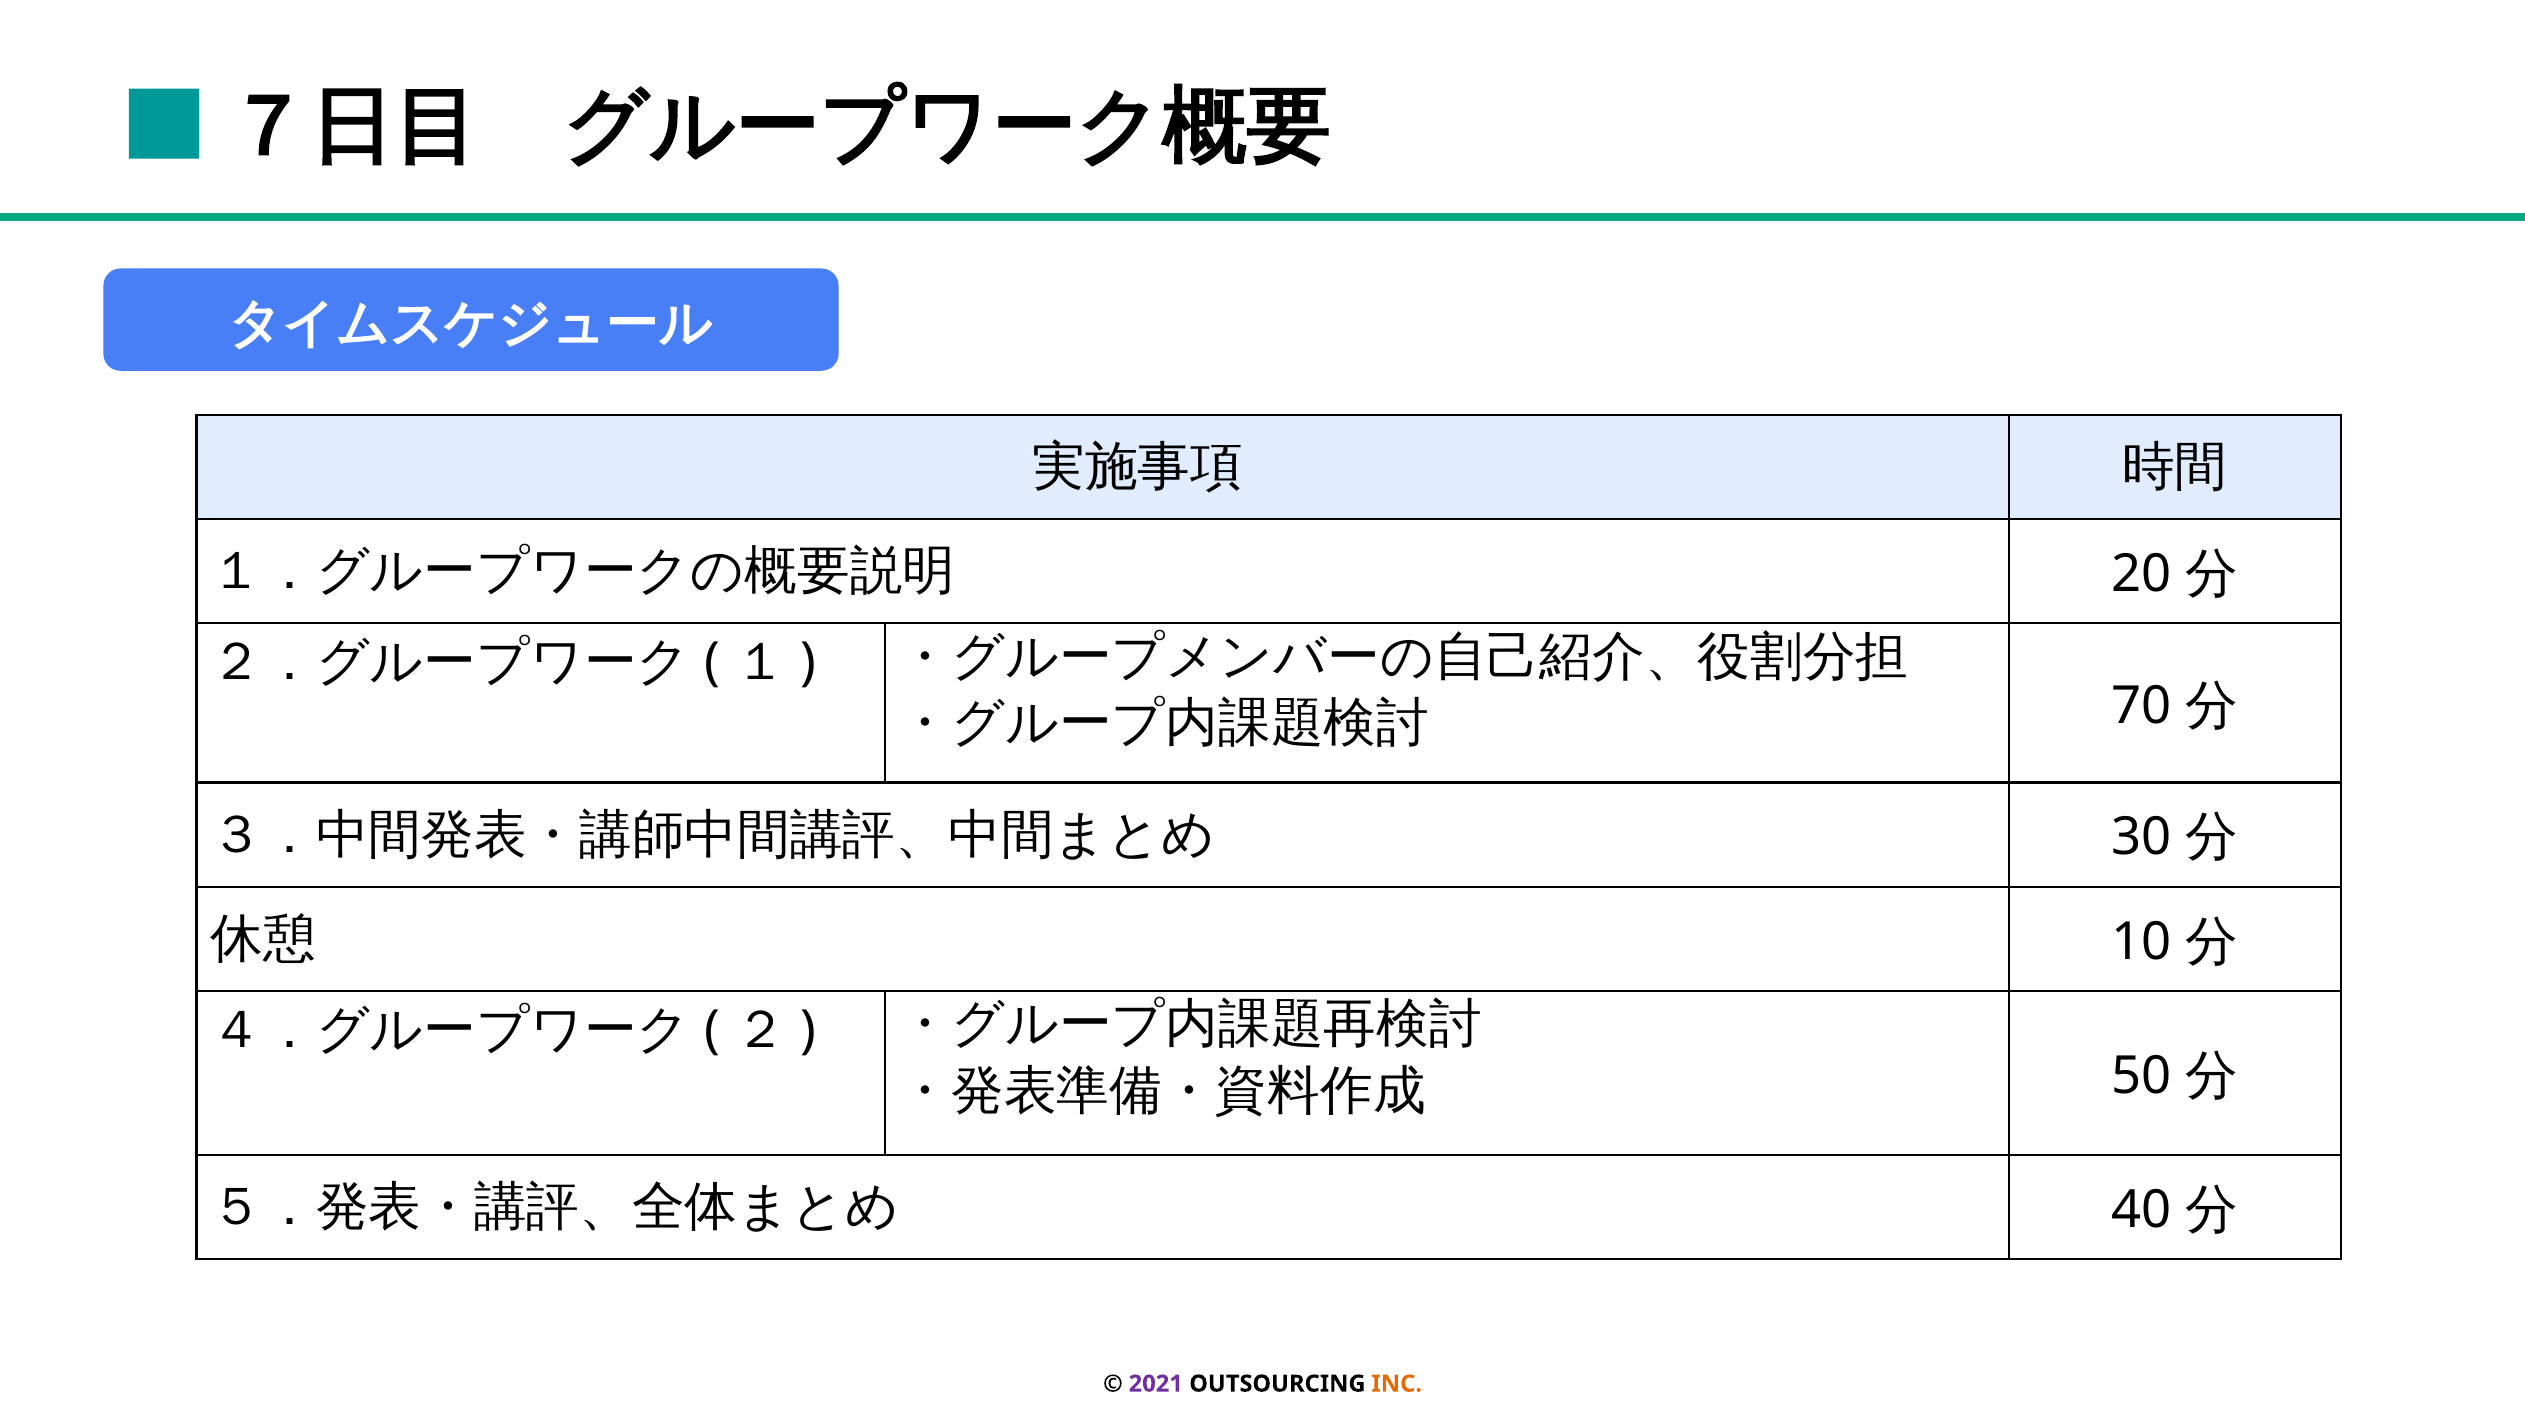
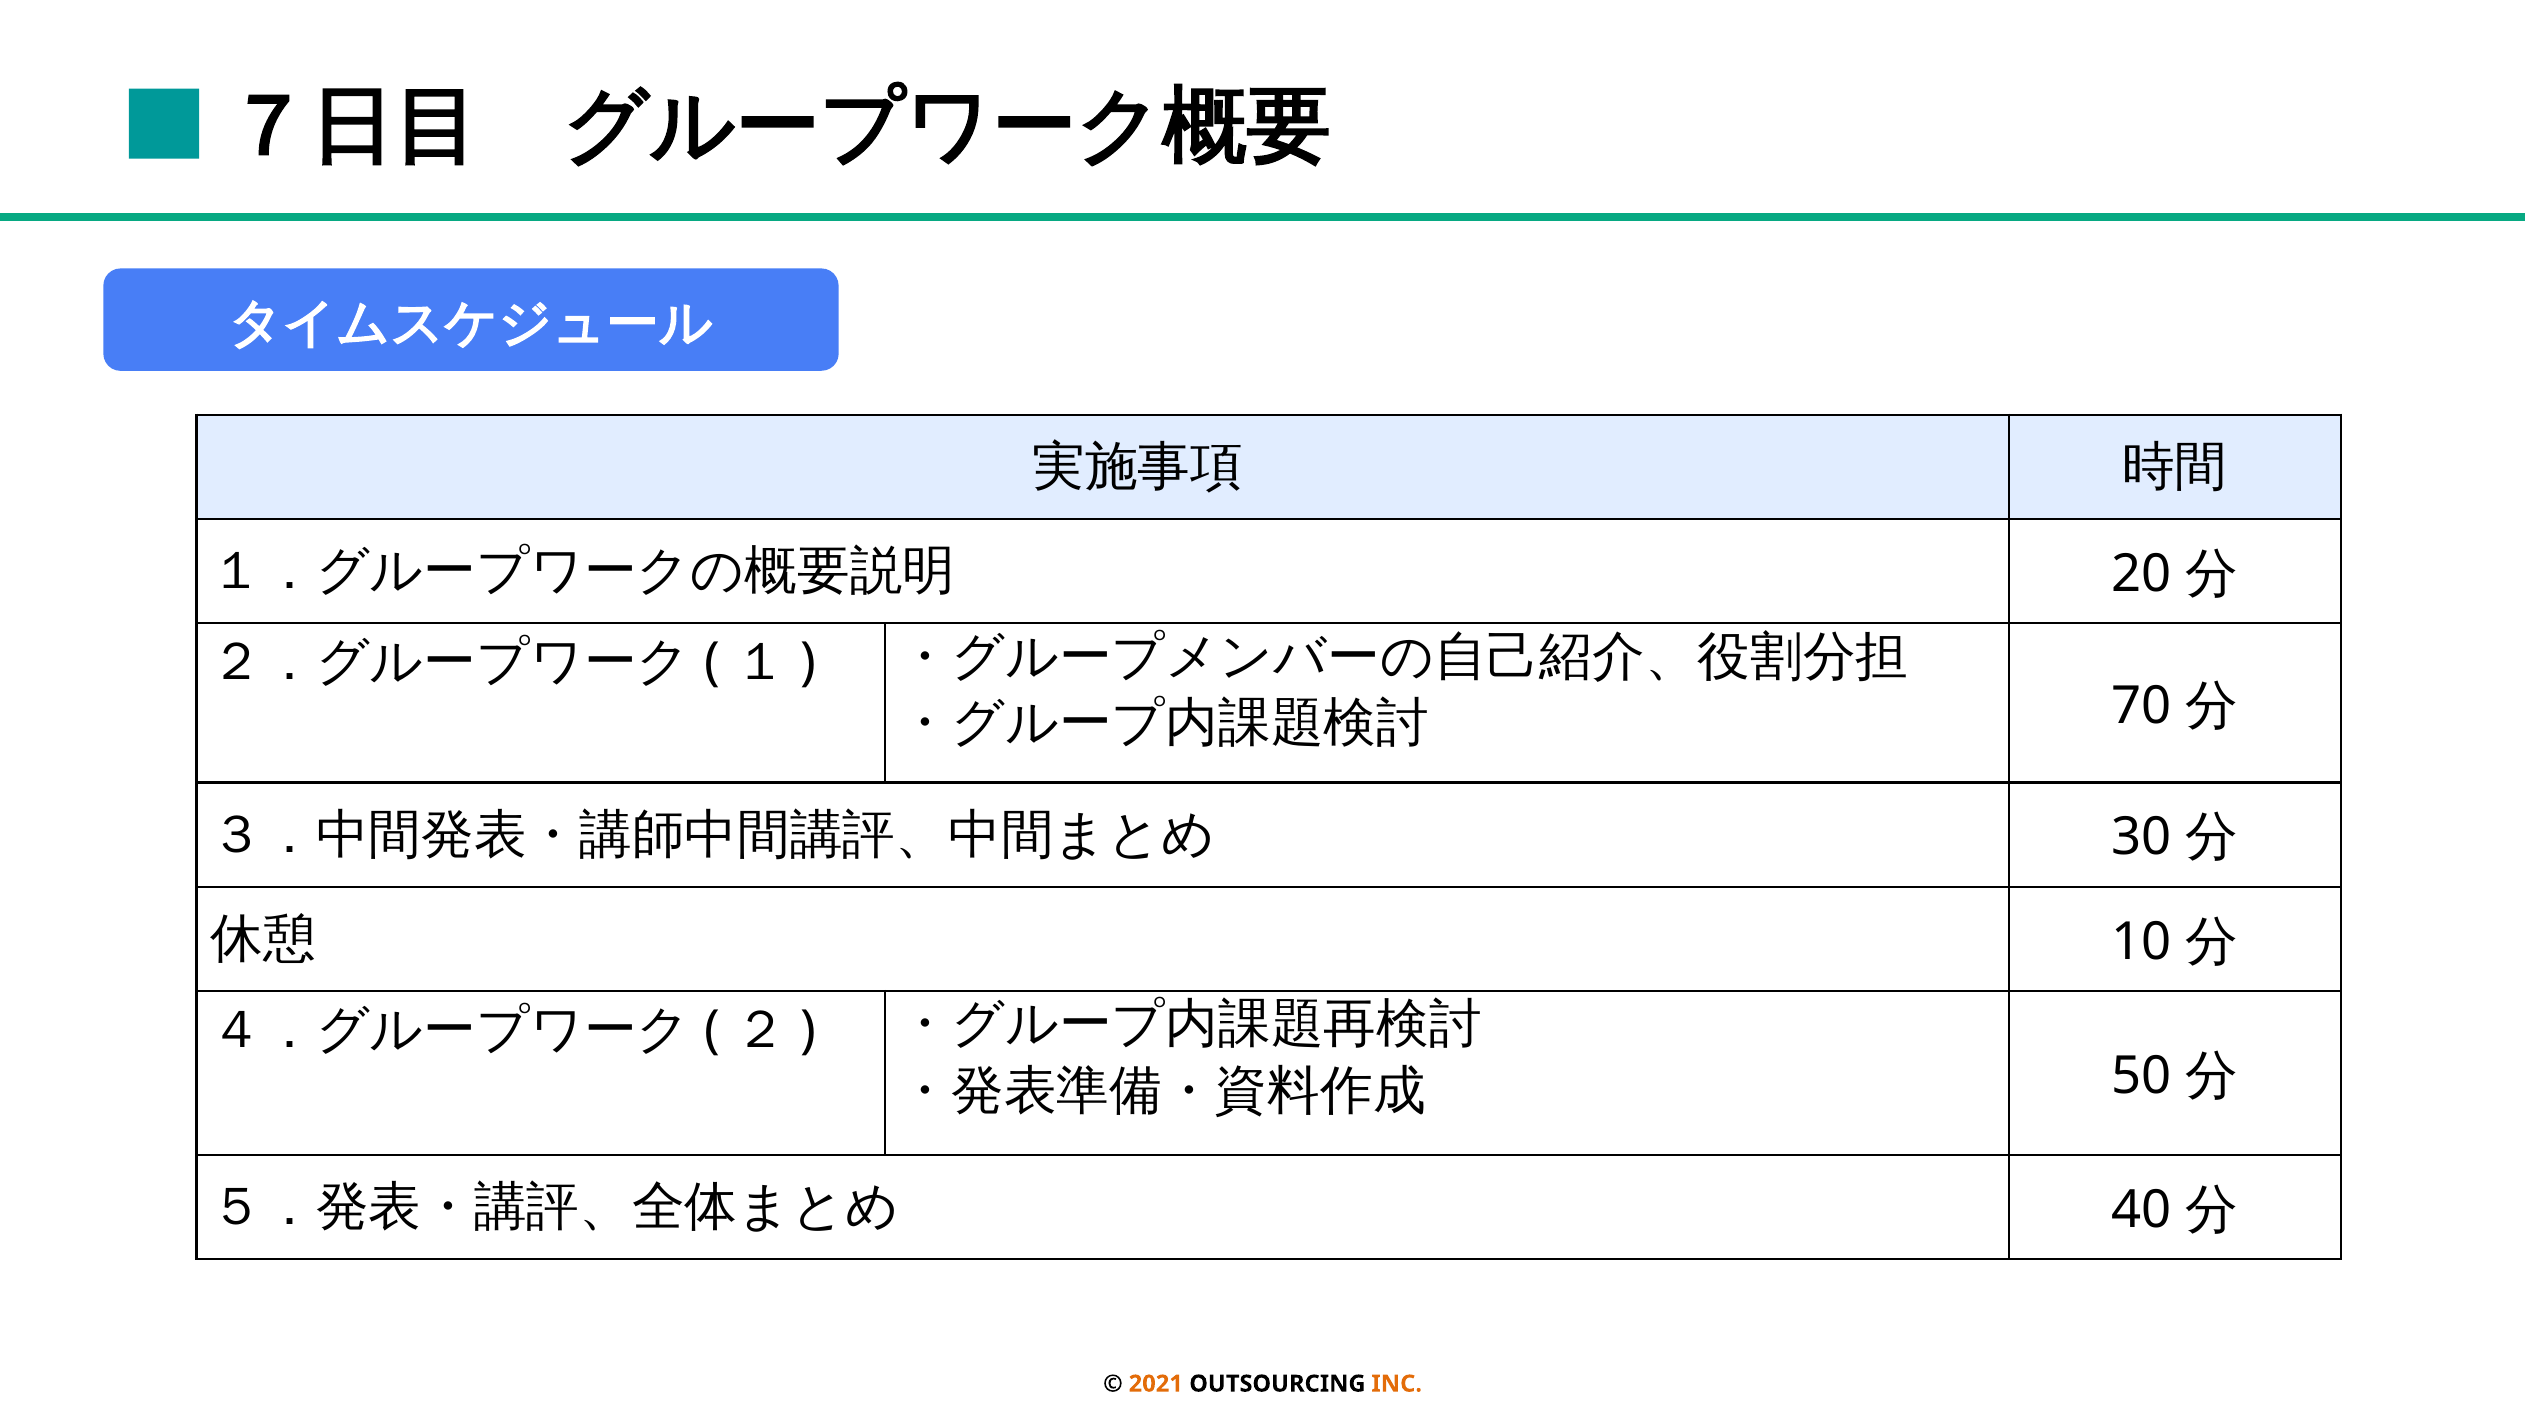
2021 colour: purple -> orange
